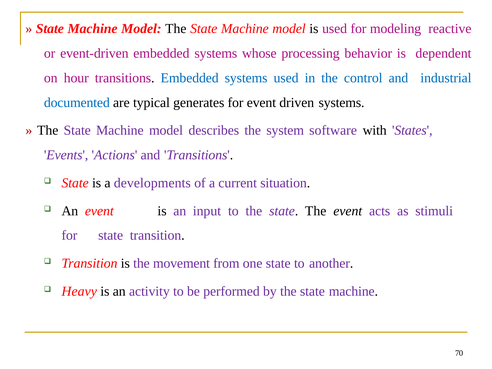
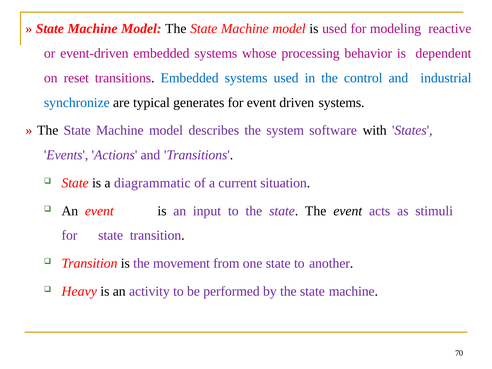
hour: hour -> reset
documented: documented -> synchronize
developments: developments -> diagrammatic
